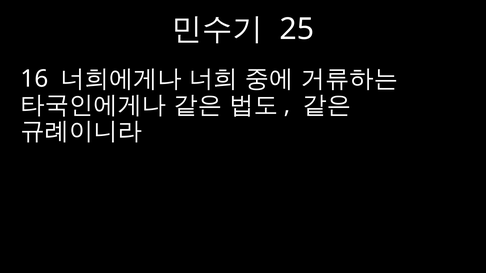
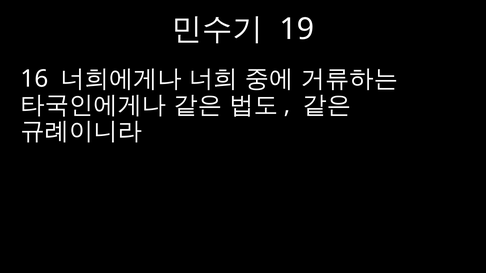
25: 25 -> 19
